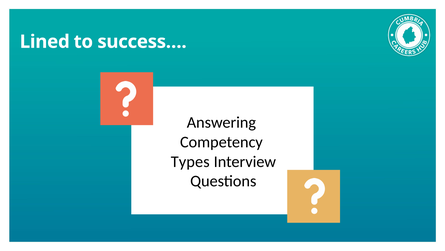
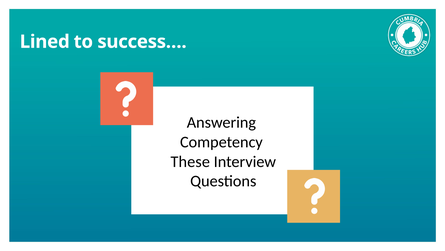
Types: Types -> These
